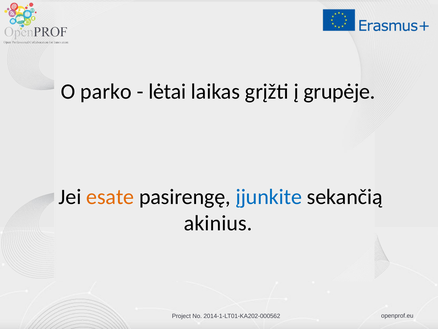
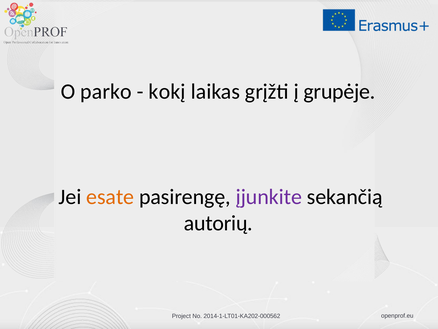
lėtai: lėtai -> kokį
įjunkite colour: blue -> purple
akinius: akinius -> autorių
